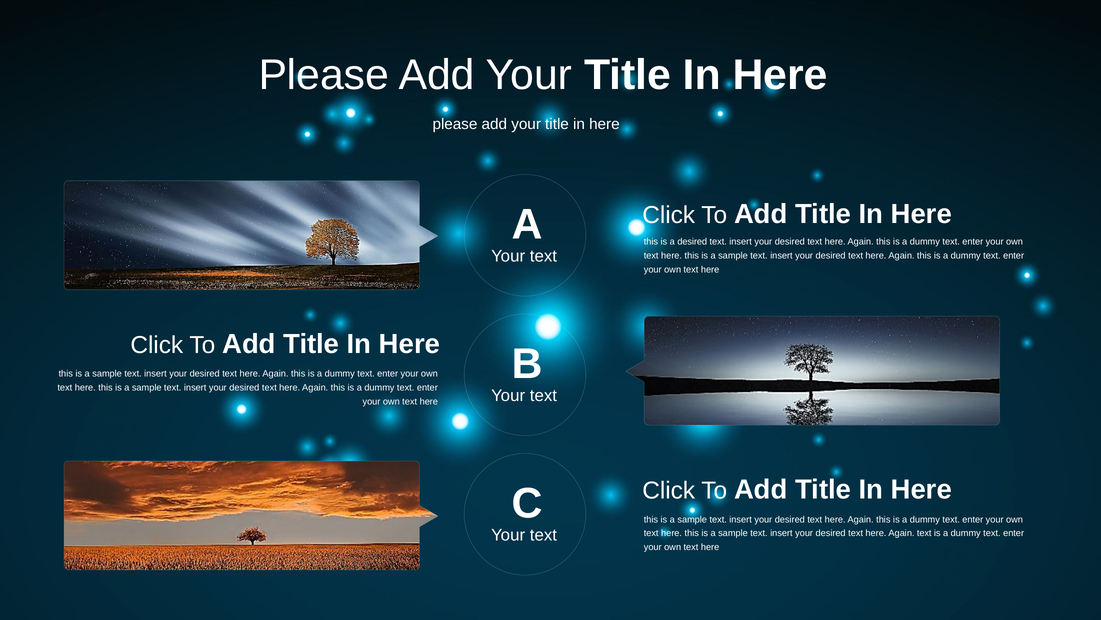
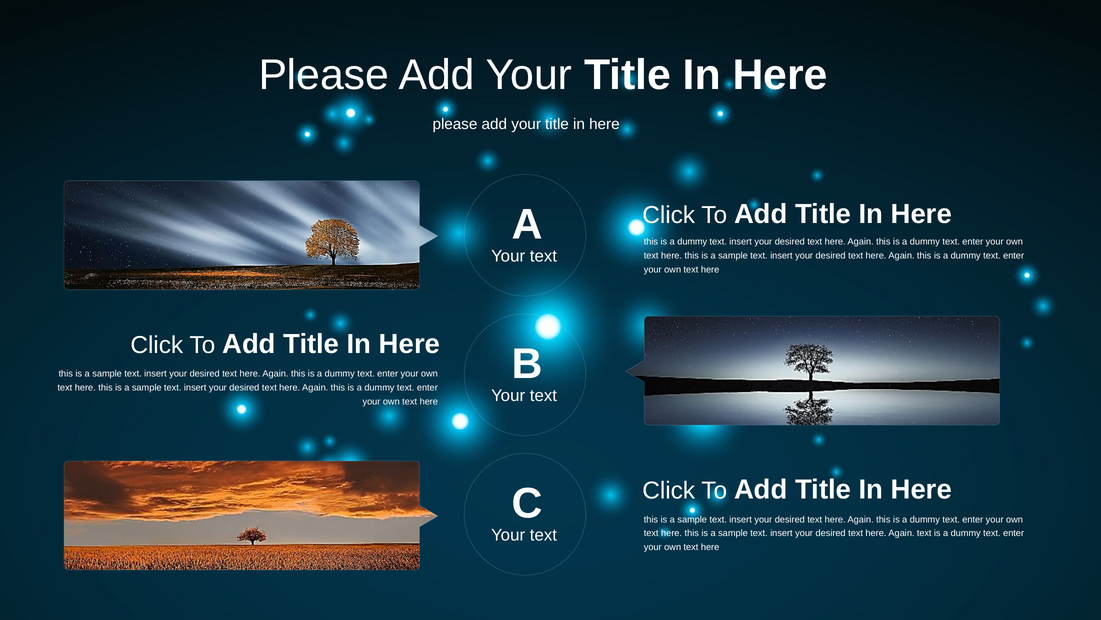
desired at (692, 242): desired -> dummy
